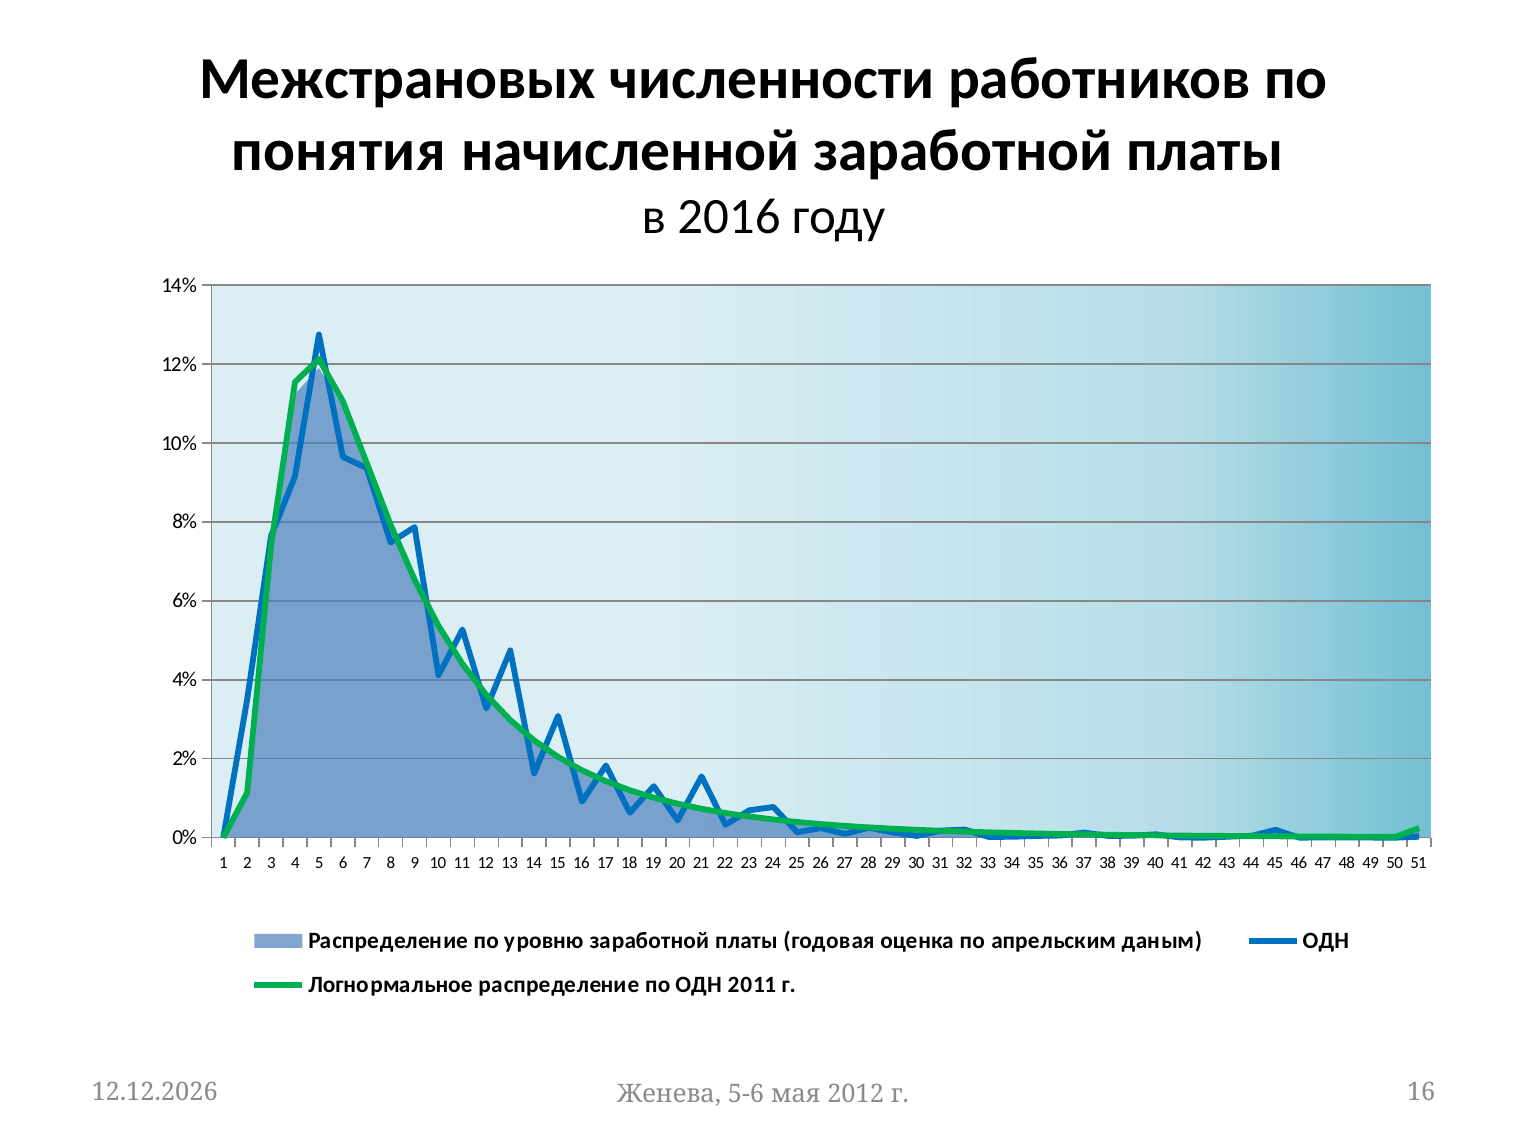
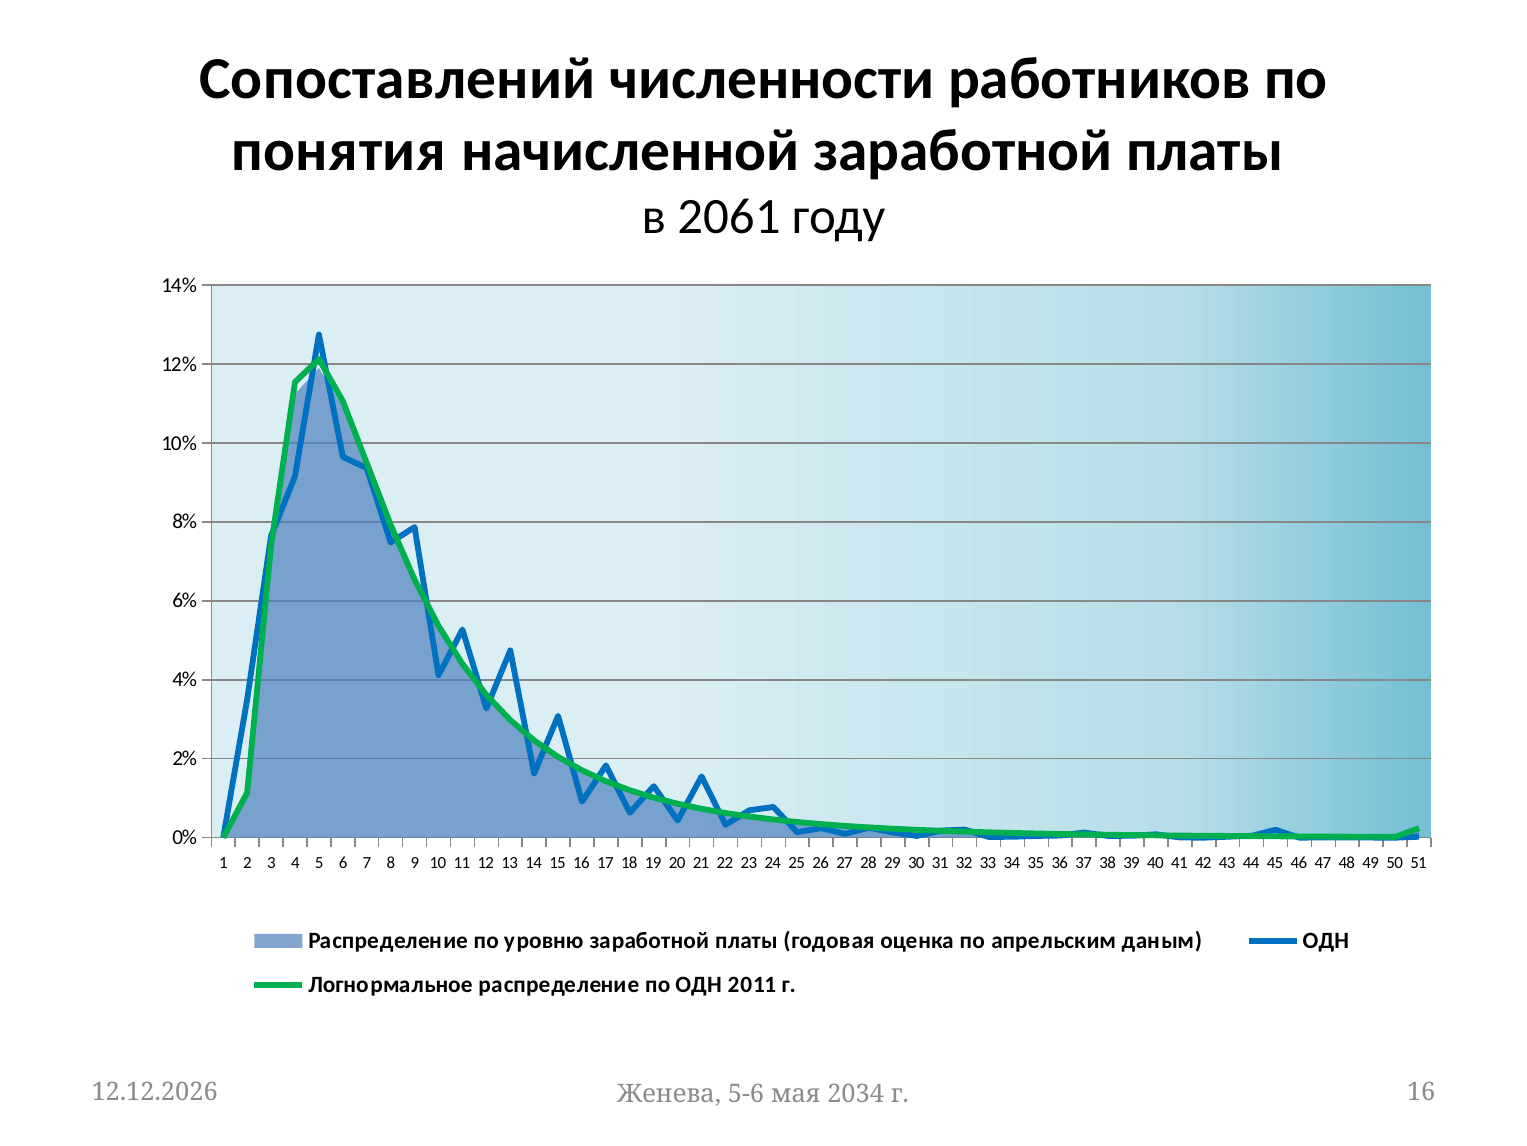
Межстрановых: Межстрановых -> Сопоставлений
2016: 2016 -> 2061
2012: 2012 -> 2034
